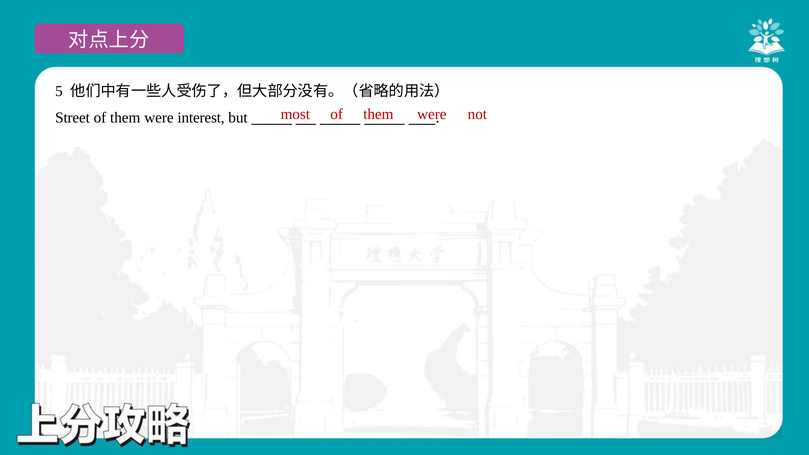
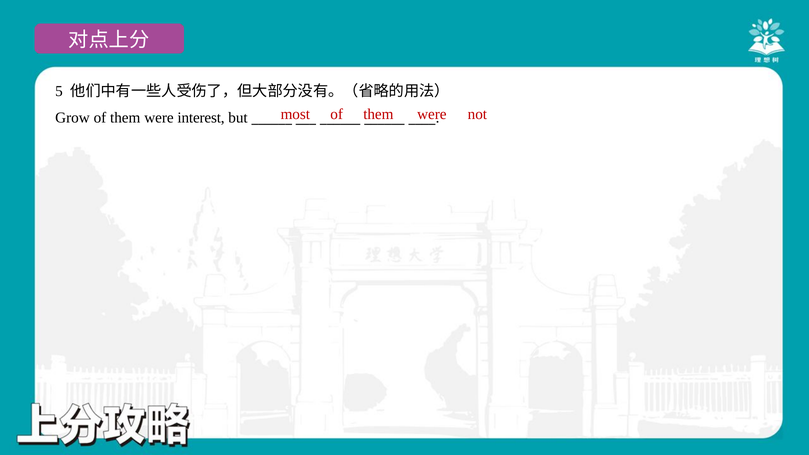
Street: Street -> Grow
